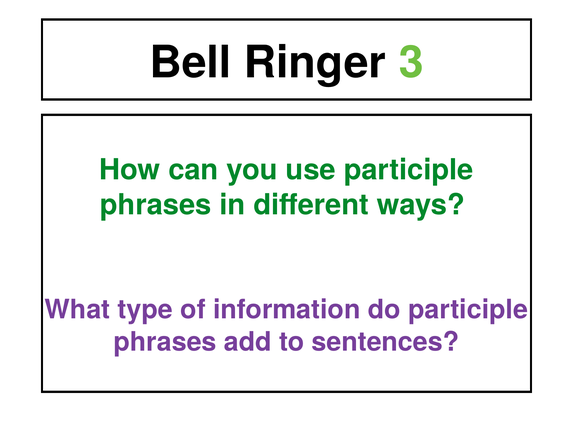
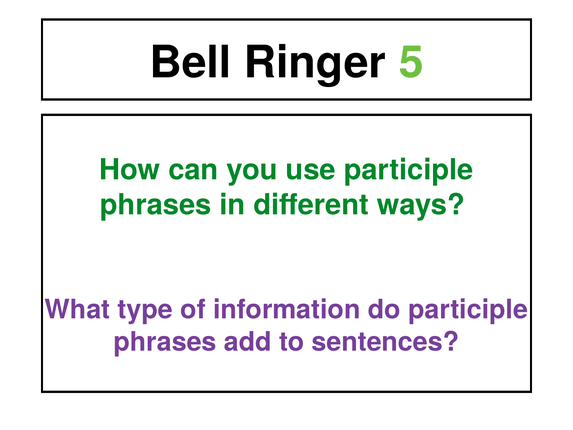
3: 3 -> 5
